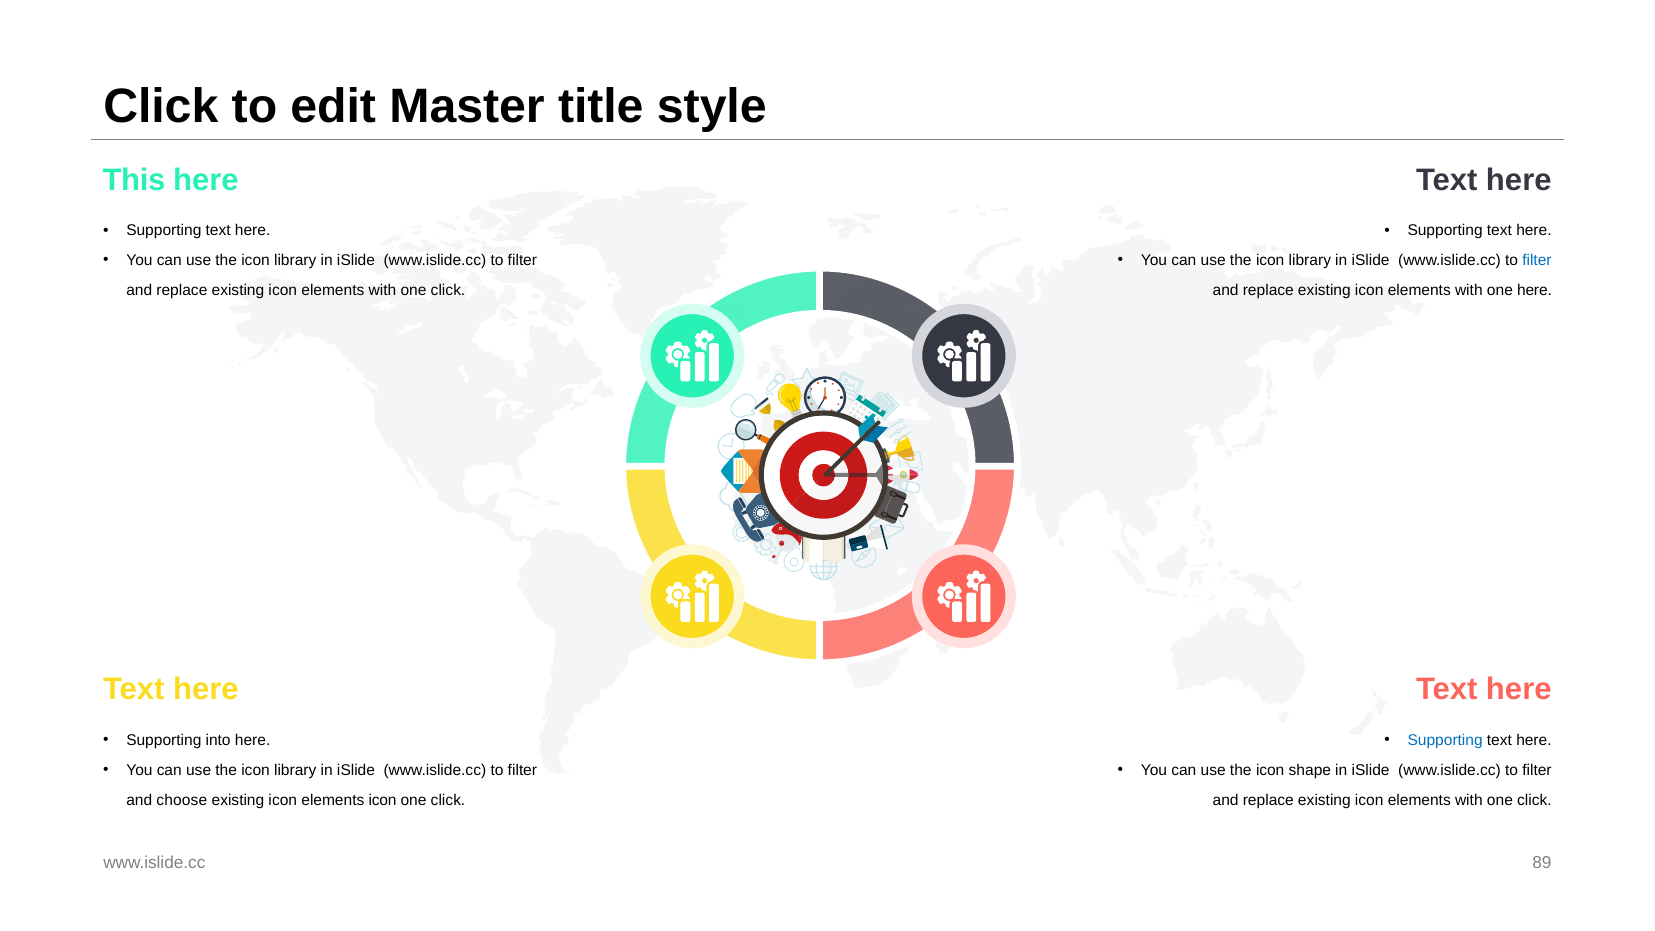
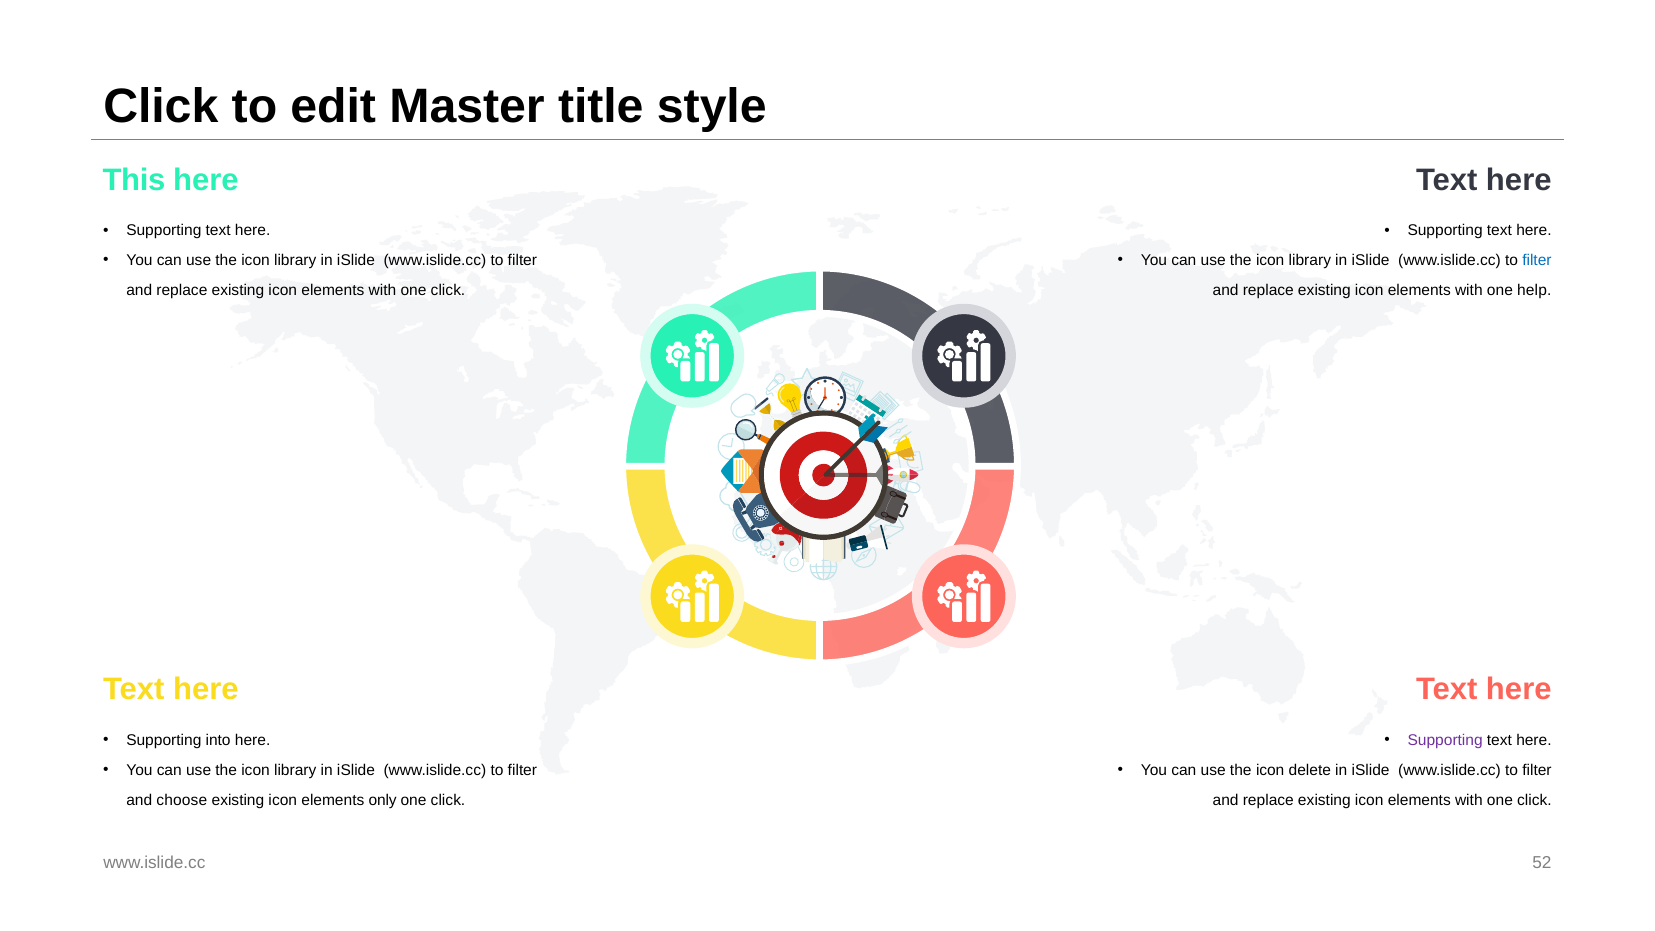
one here: here -> help
Supporting at (1445, 741) colour: blue -> purple
shape: shape -> delete
elements icon: icon -> only
89: 89 -> 52
